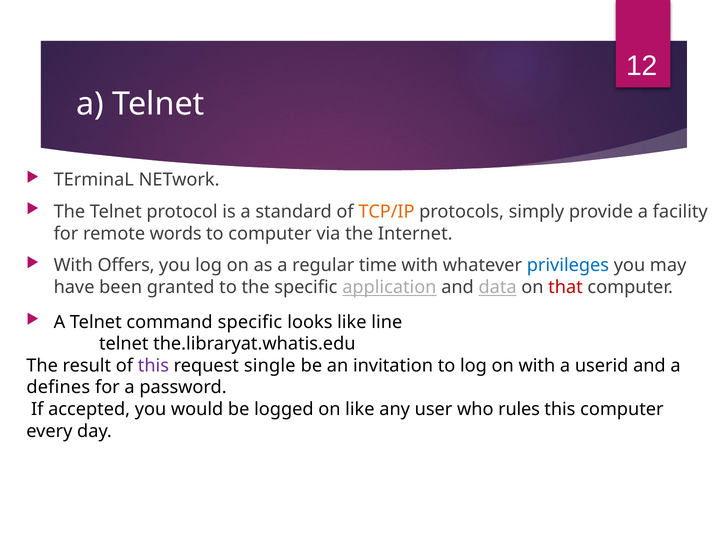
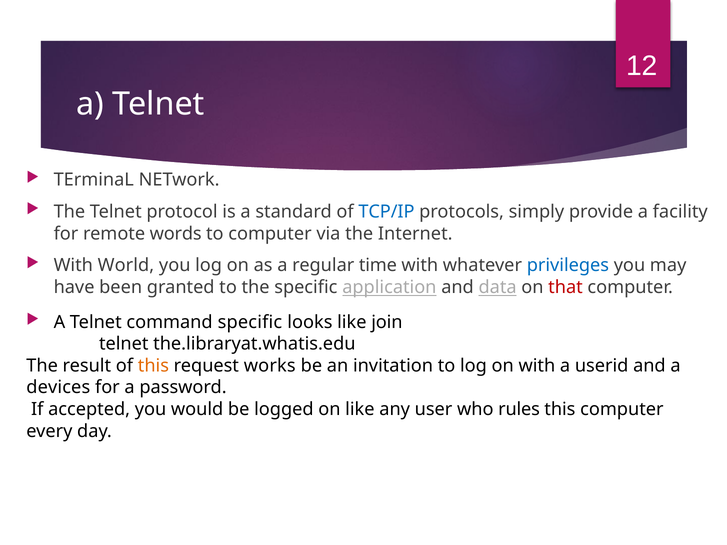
TCP/IP colour: orange -> blue
Offers: Offers -> World
line: line -> join
this at (153, 366) colour: purple -> orange
single: single -> works
defines: defines -> devices
